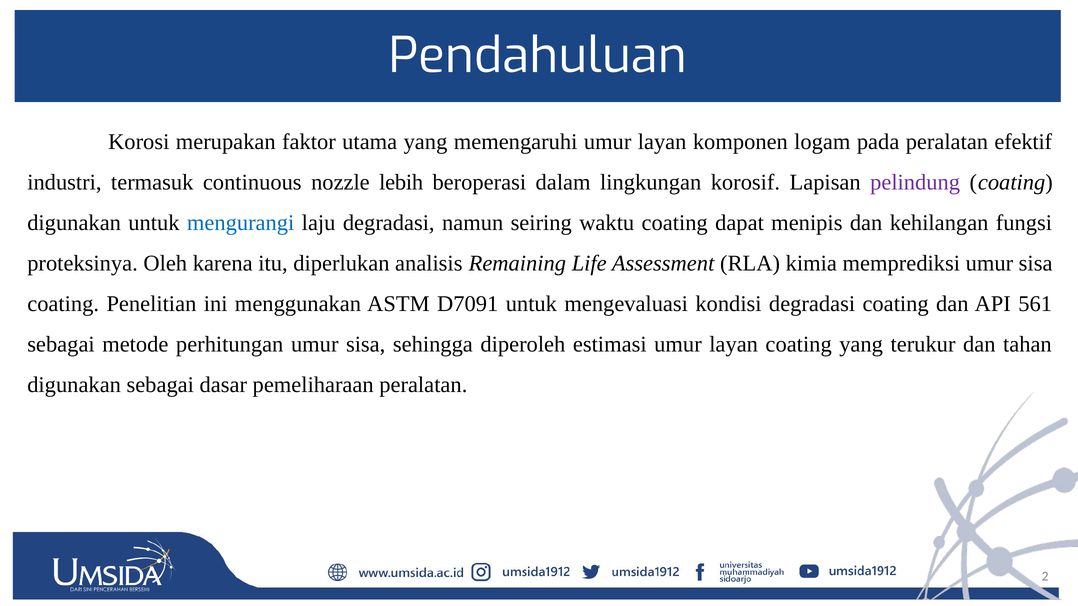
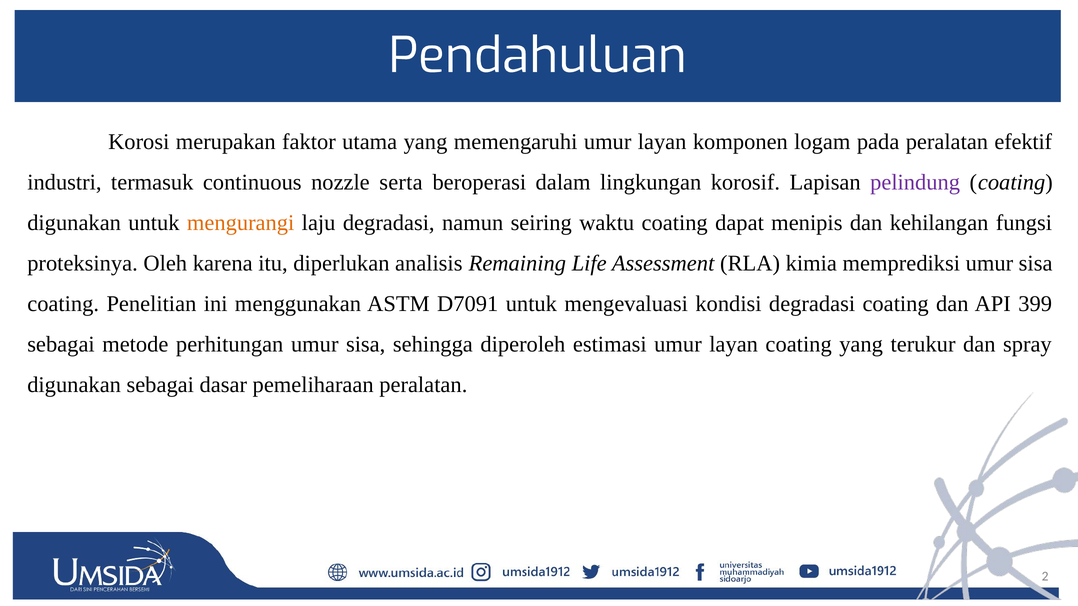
lebih: lebih -> serta
mengurangi colour: blue -> orange
561: 561 -> 399
tahan: tahan -> spray
